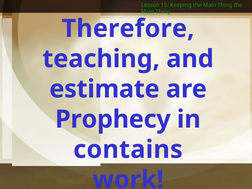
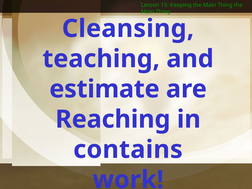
Therefore: Therefore -> Cleansing
Prophecy: Prophecy -> Reaching
